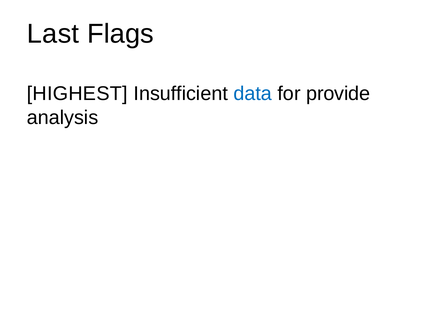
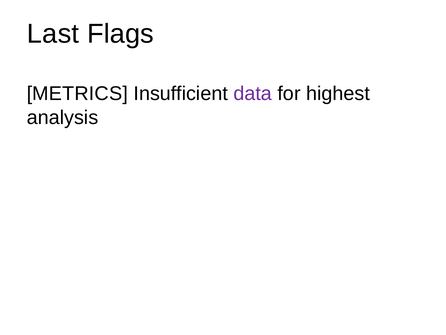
HIGHEST: HIGHEST -> METRICS
data colour: blue -> purple
provide: provide -> highest
